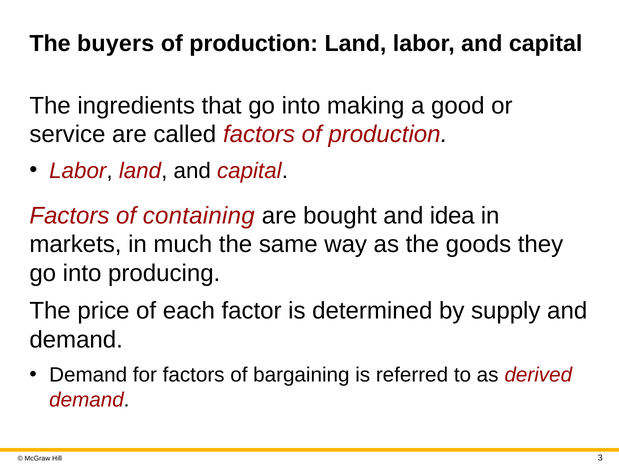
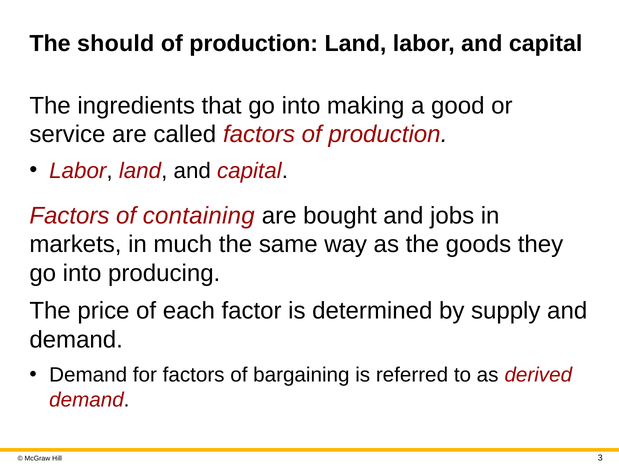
buyers: buyers -> should
idea: idea -> jobs
